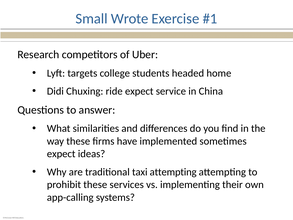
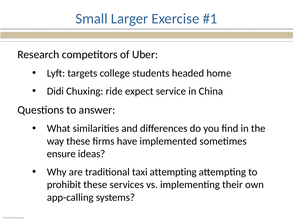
Wrote: Wrote -> Larger
expect at (61, 154): expect -> ensure
